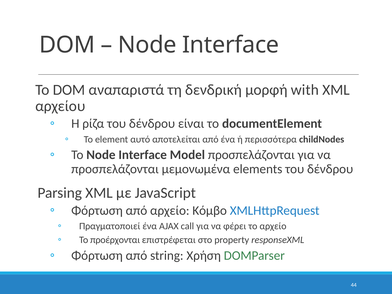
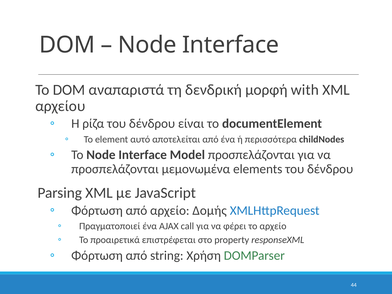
Κόμβο: Κόμβο -> Δομής
προέρχονται: προέρχονται -> προαιρετικά
